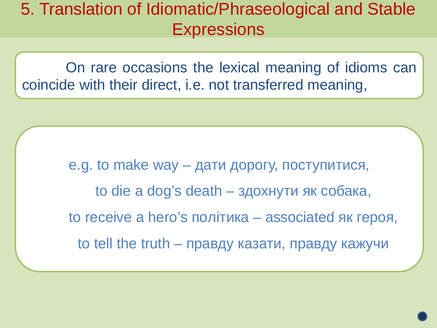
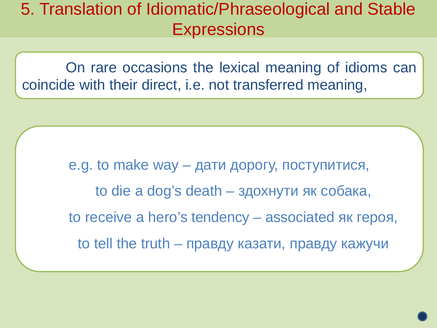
політика: політика -> tendency
